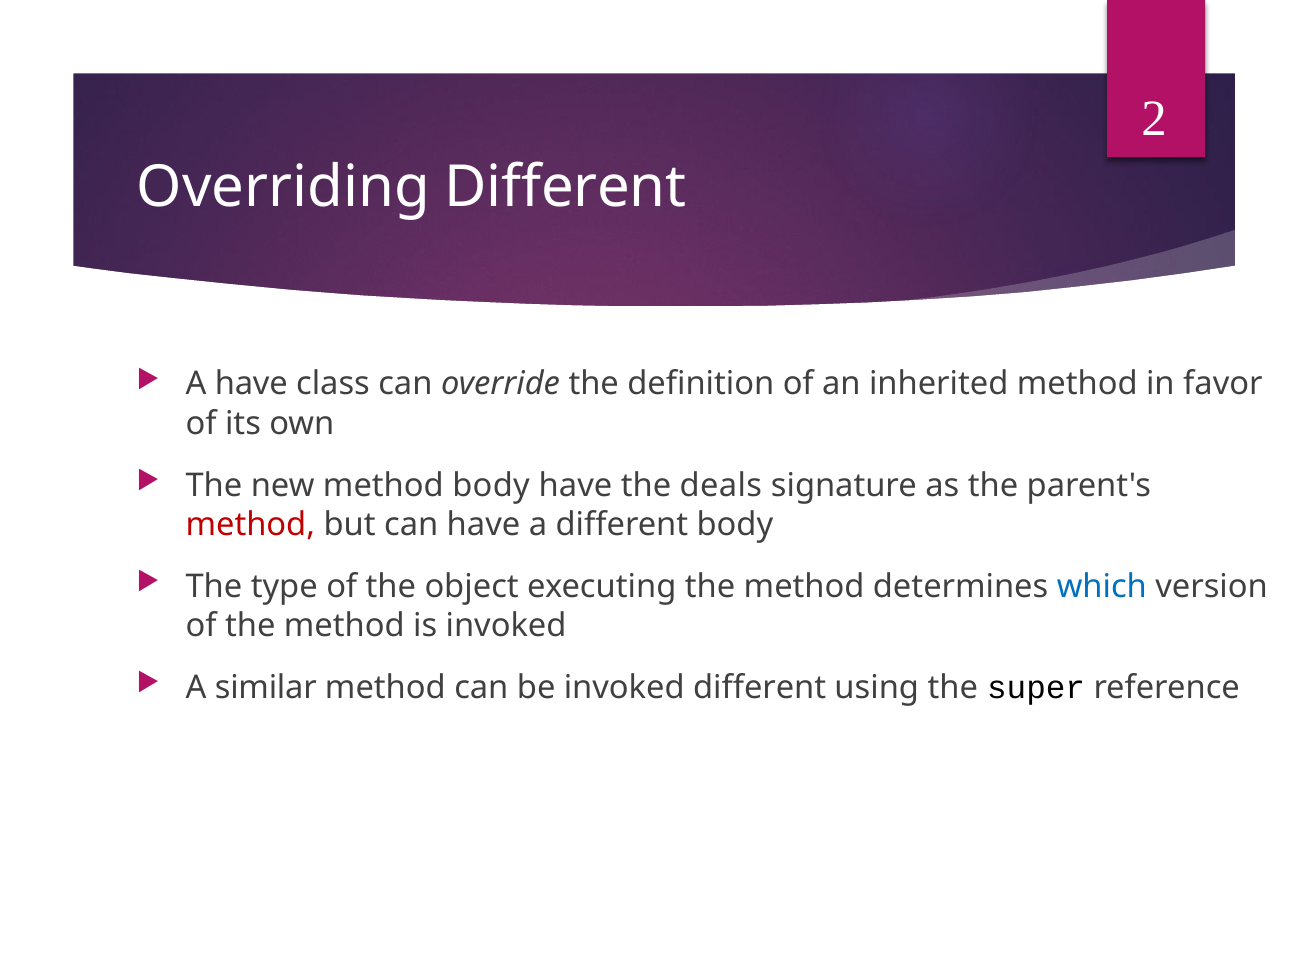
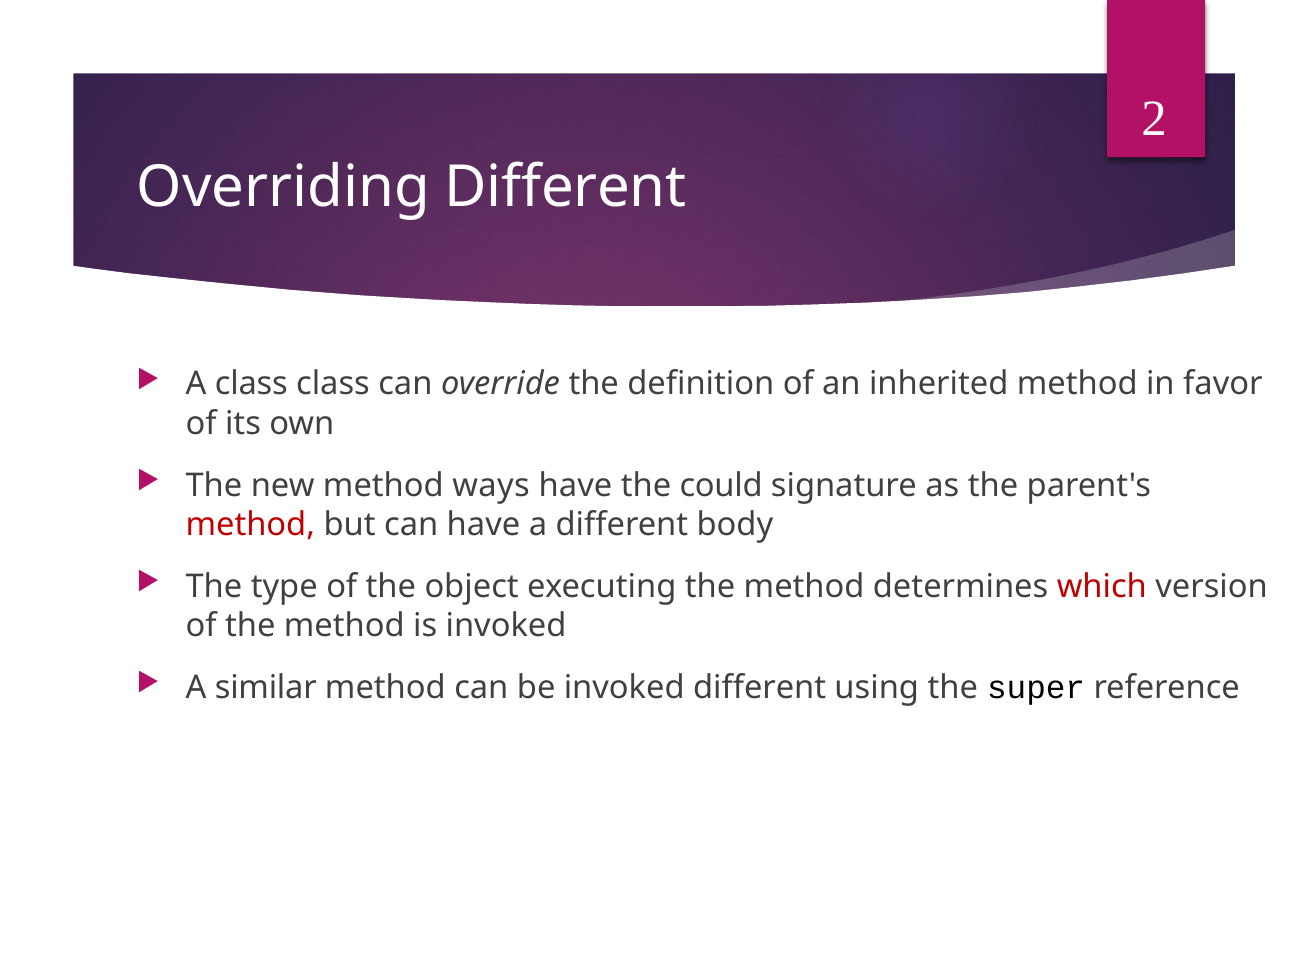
A have: have -> class
method body: body -> ways
deals: deals -> could
which colour: blue -> red
